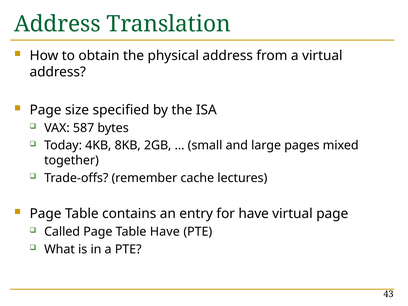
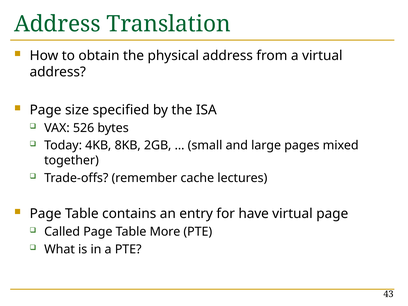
587: 587 -> 526
Table Have: Have -> More
